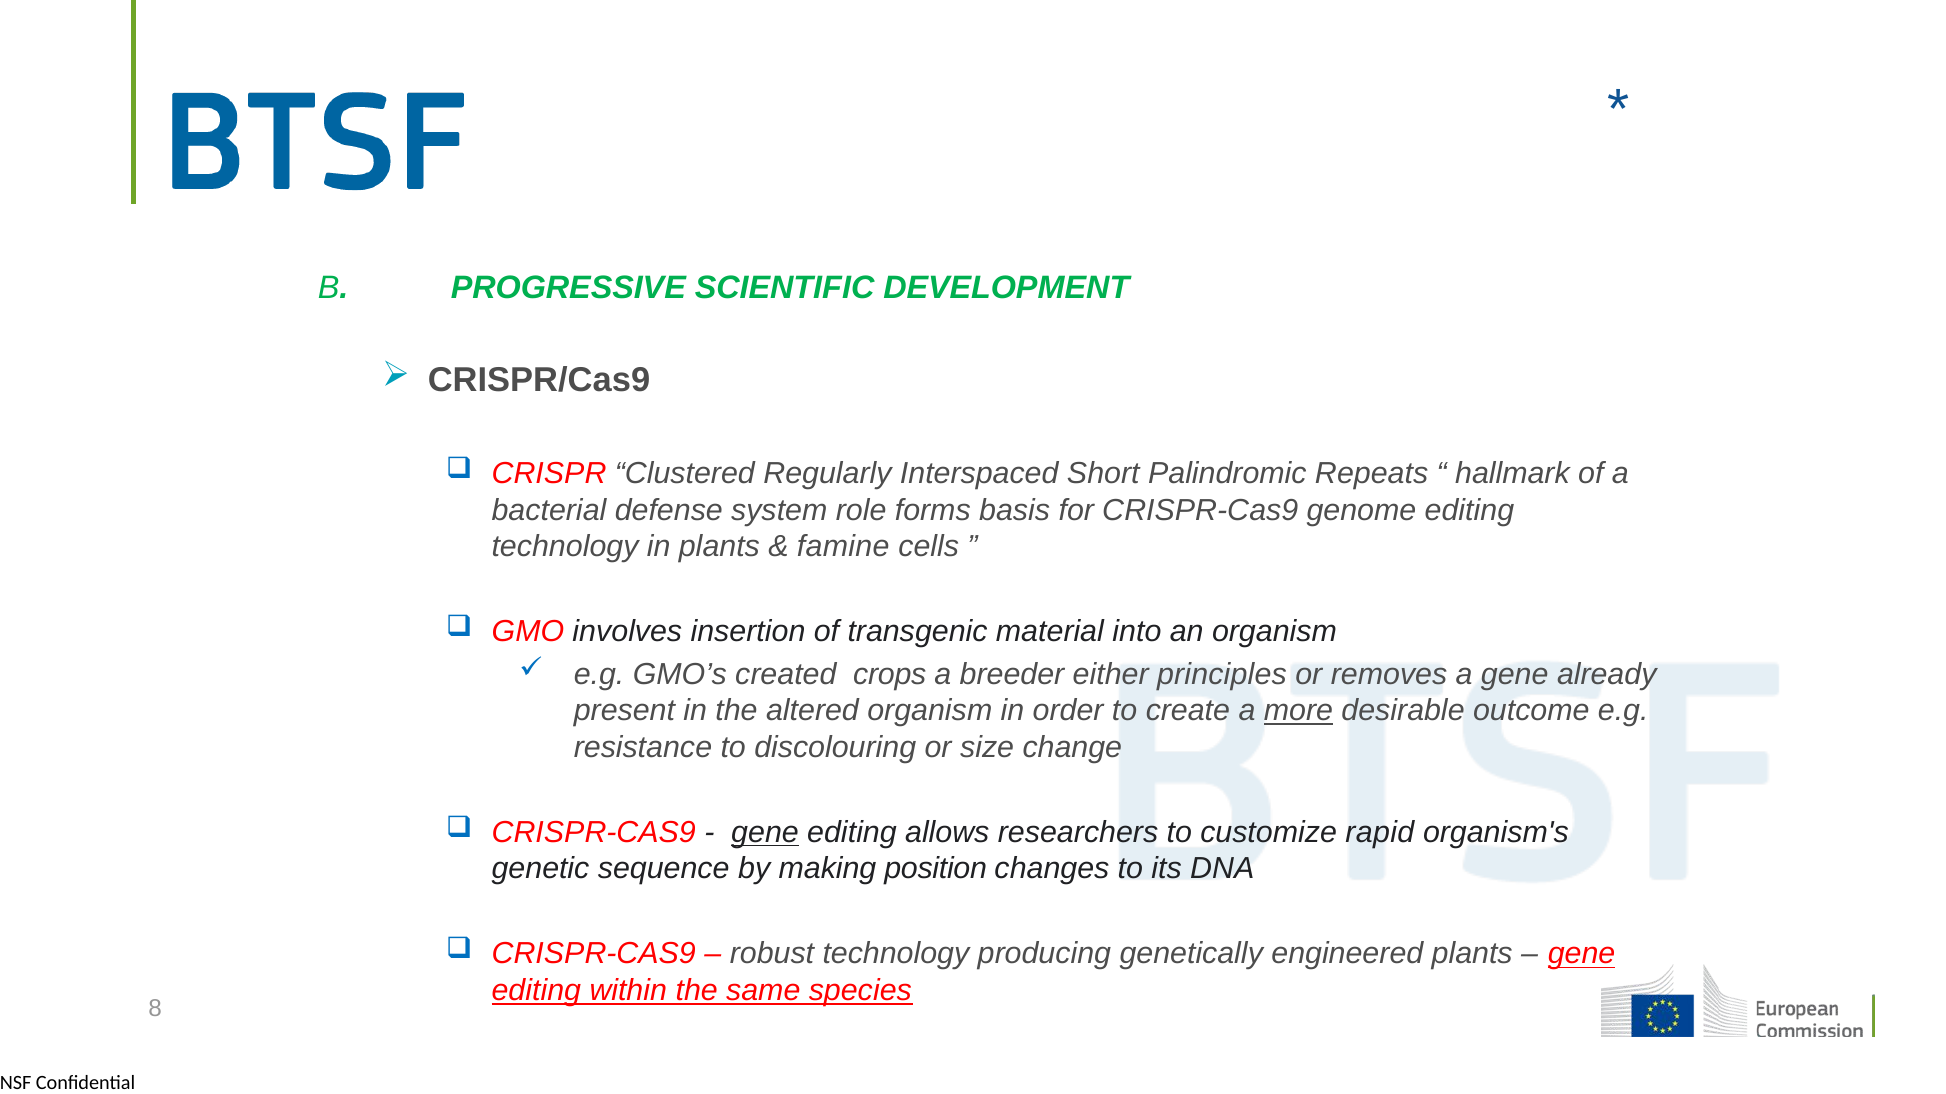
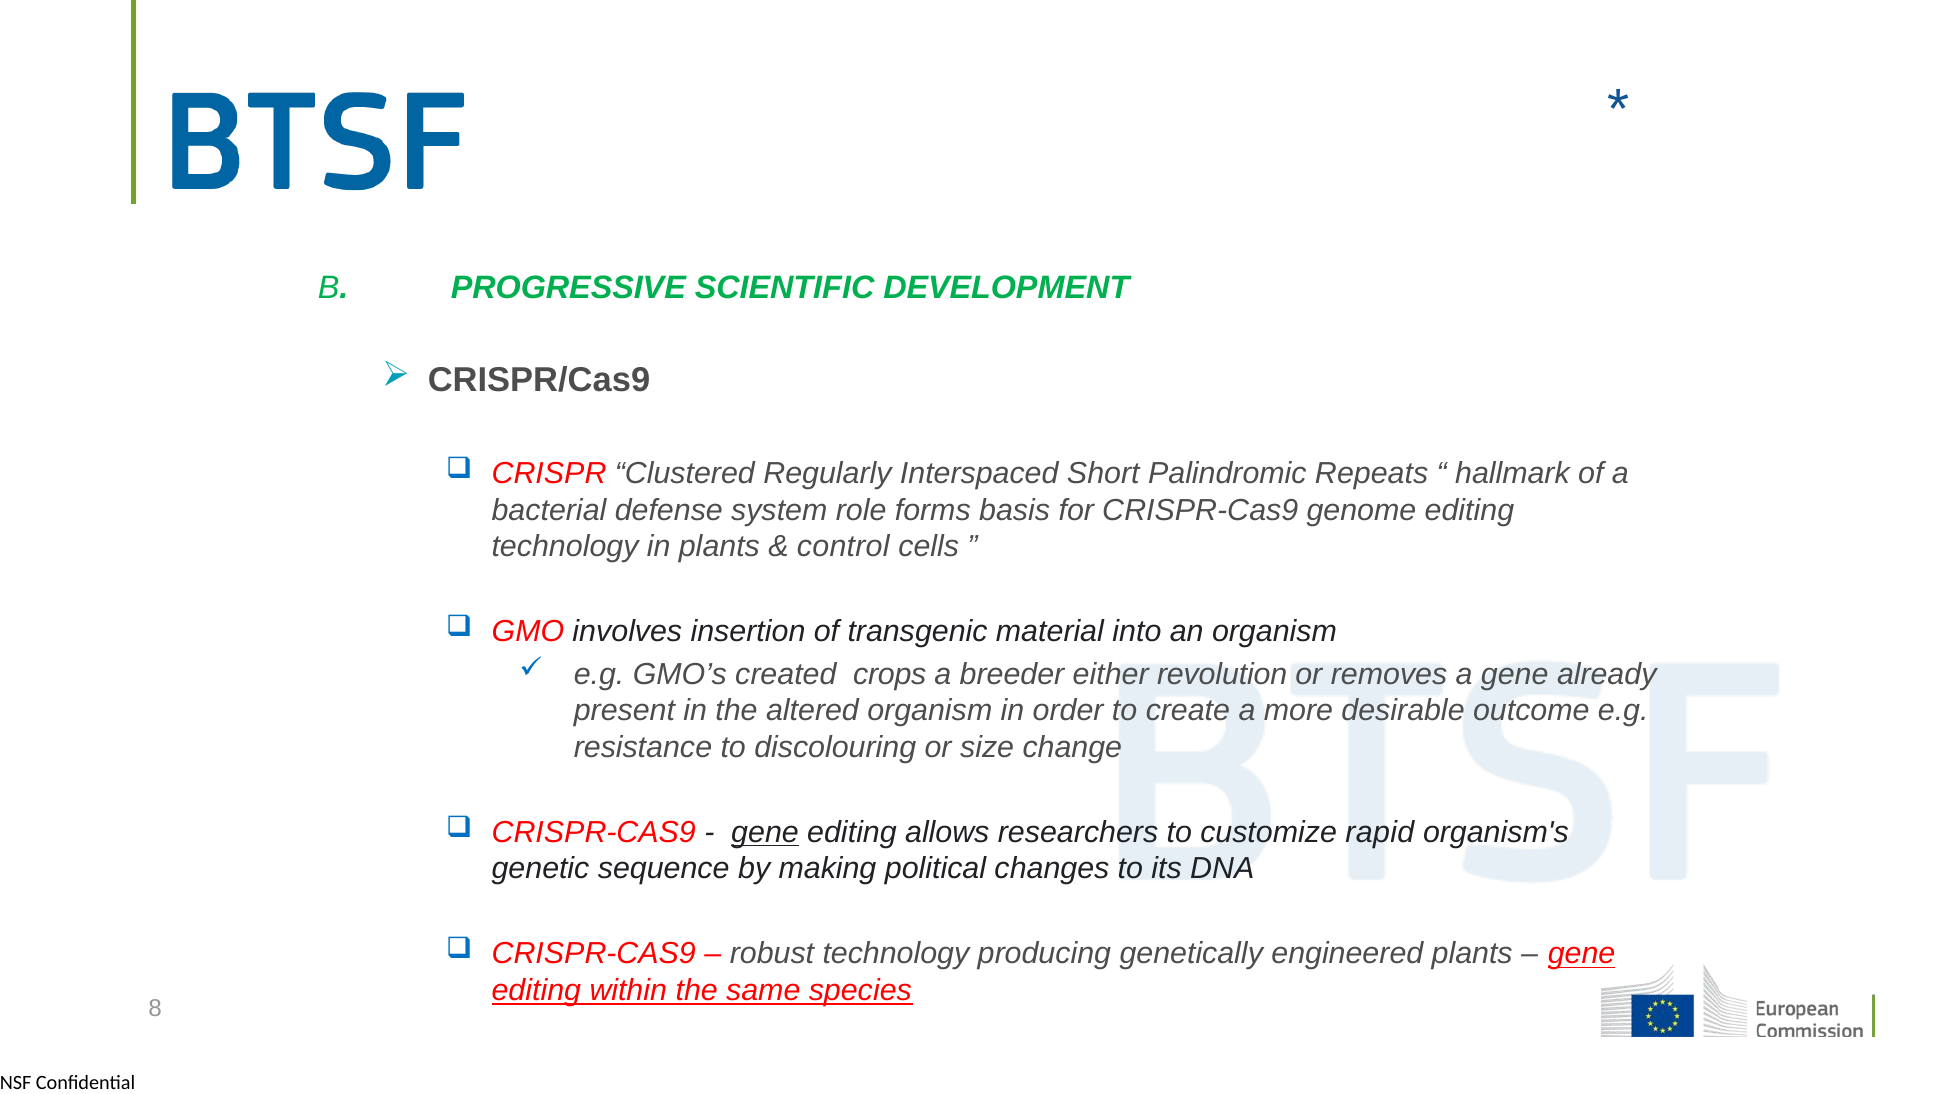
famine: famine -> control
principles: principles -> revolution
more underline: present -> none
position: position -> political
